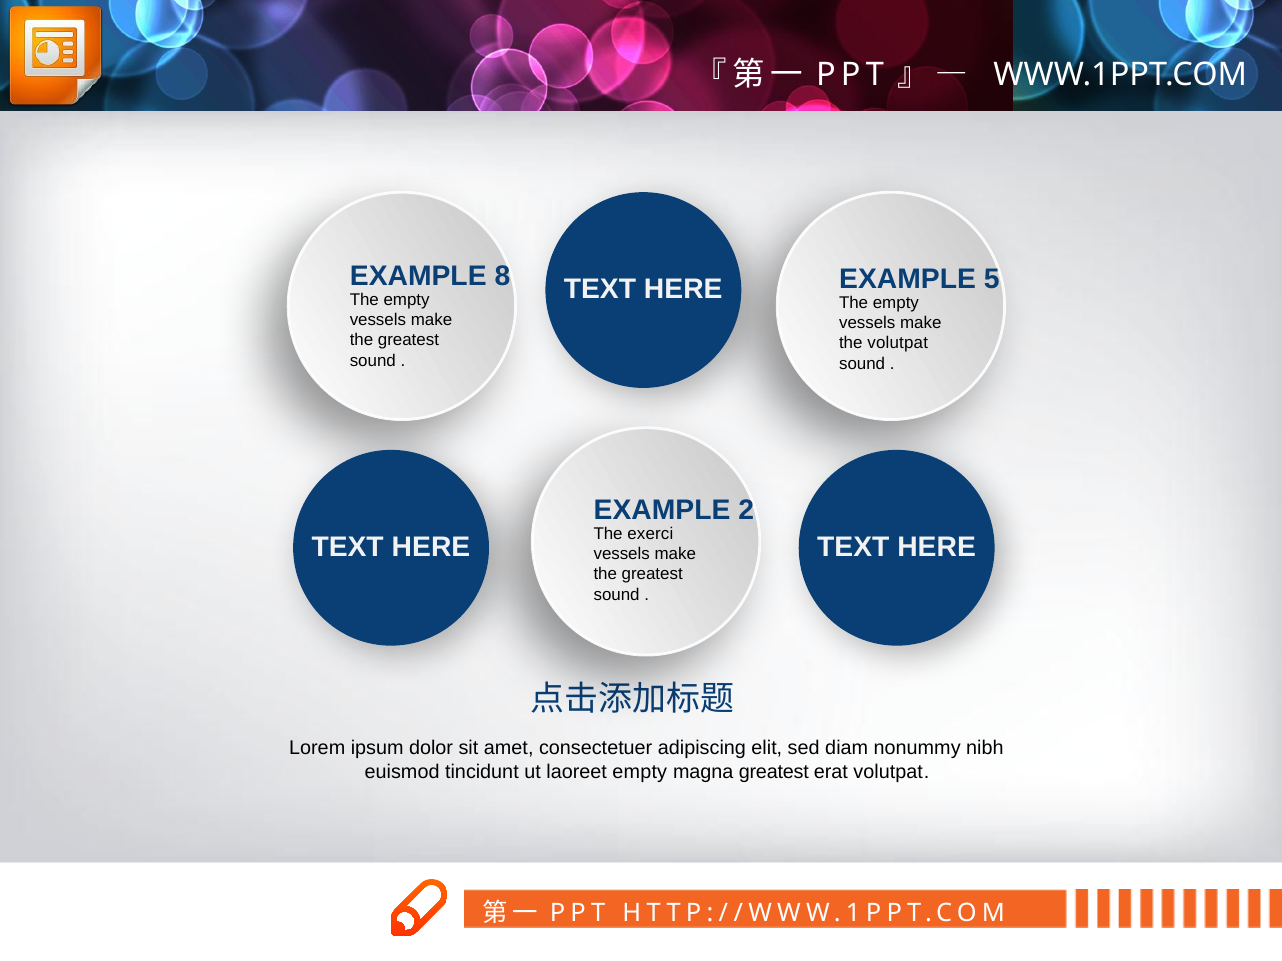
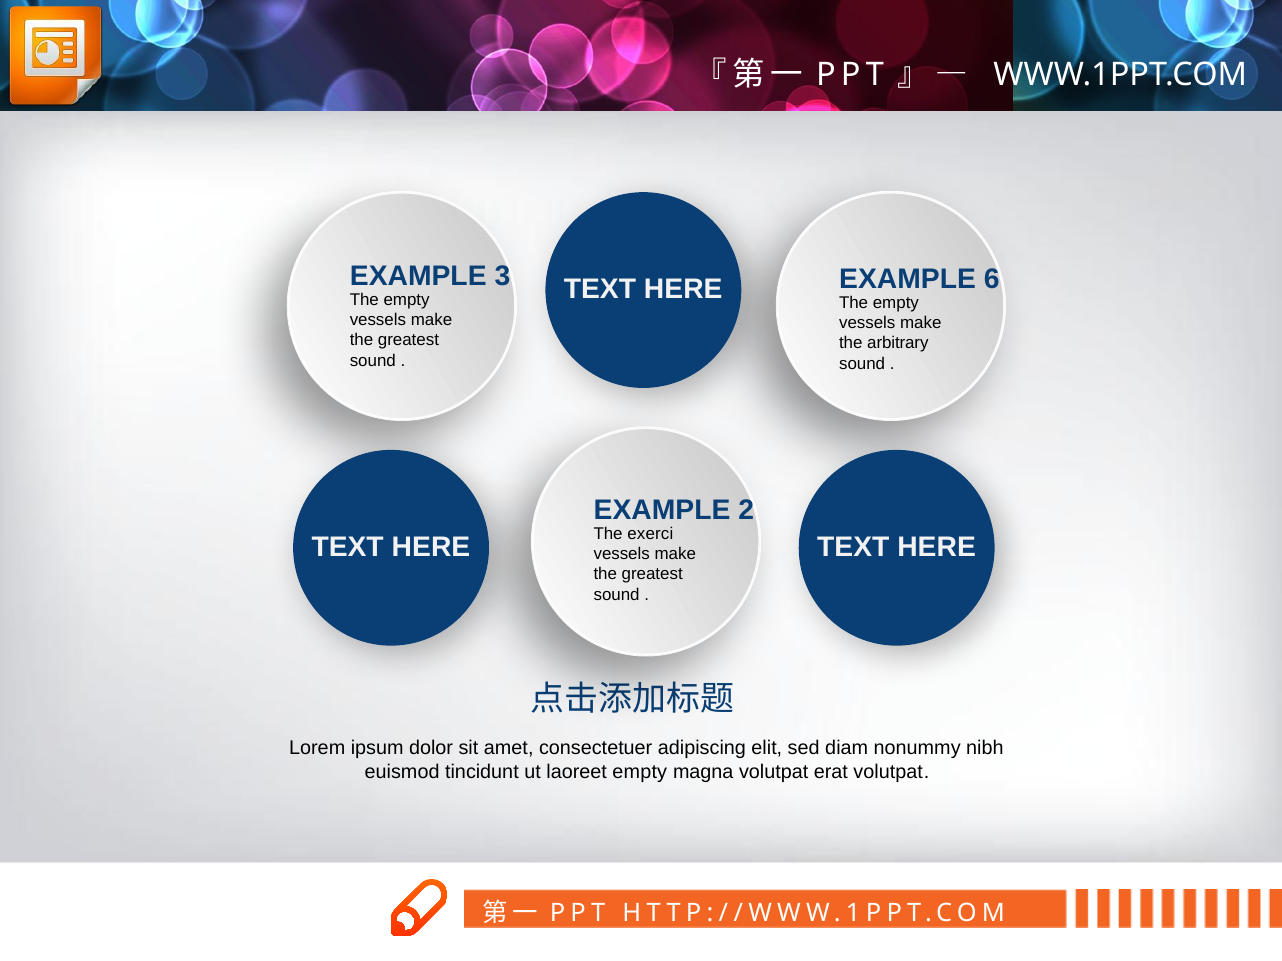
8: 8 -> 3
5: 5 -> 6
the volutpat: volutpat -> arbitrary
magna greatest: greatest -> volutpat
